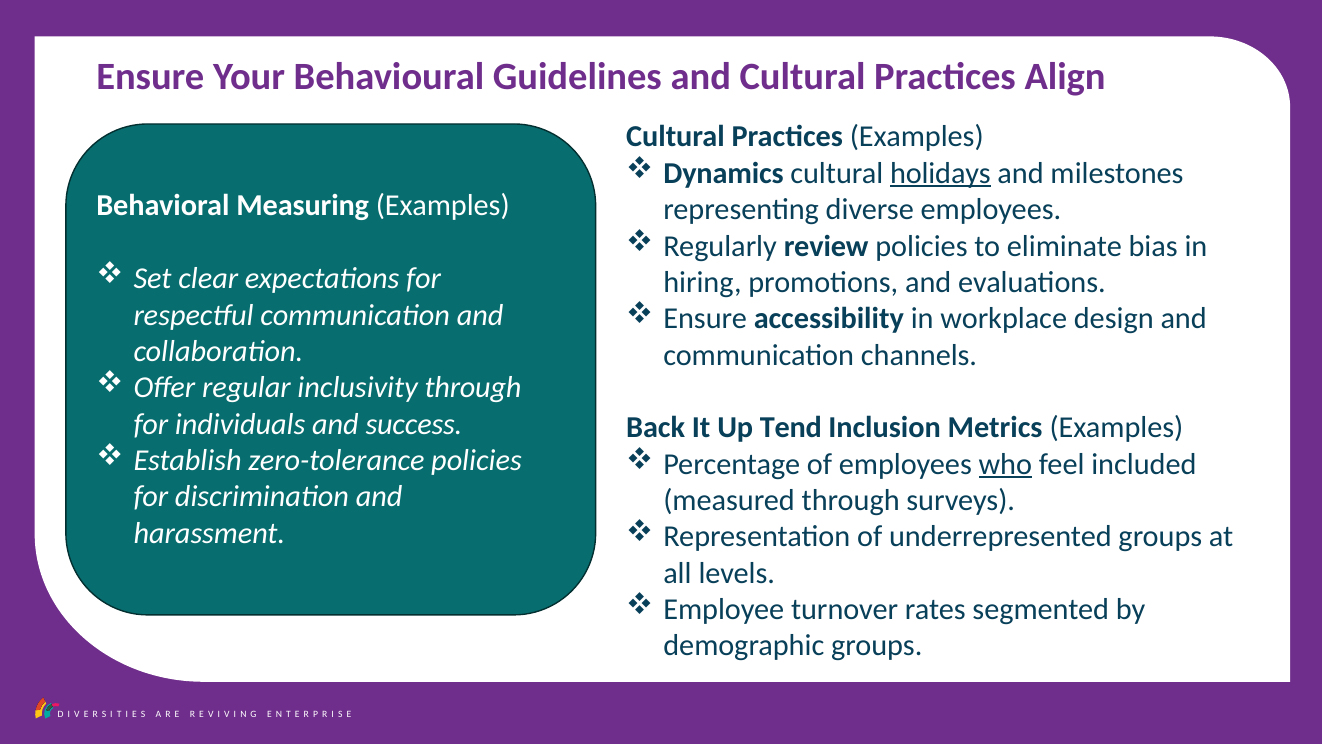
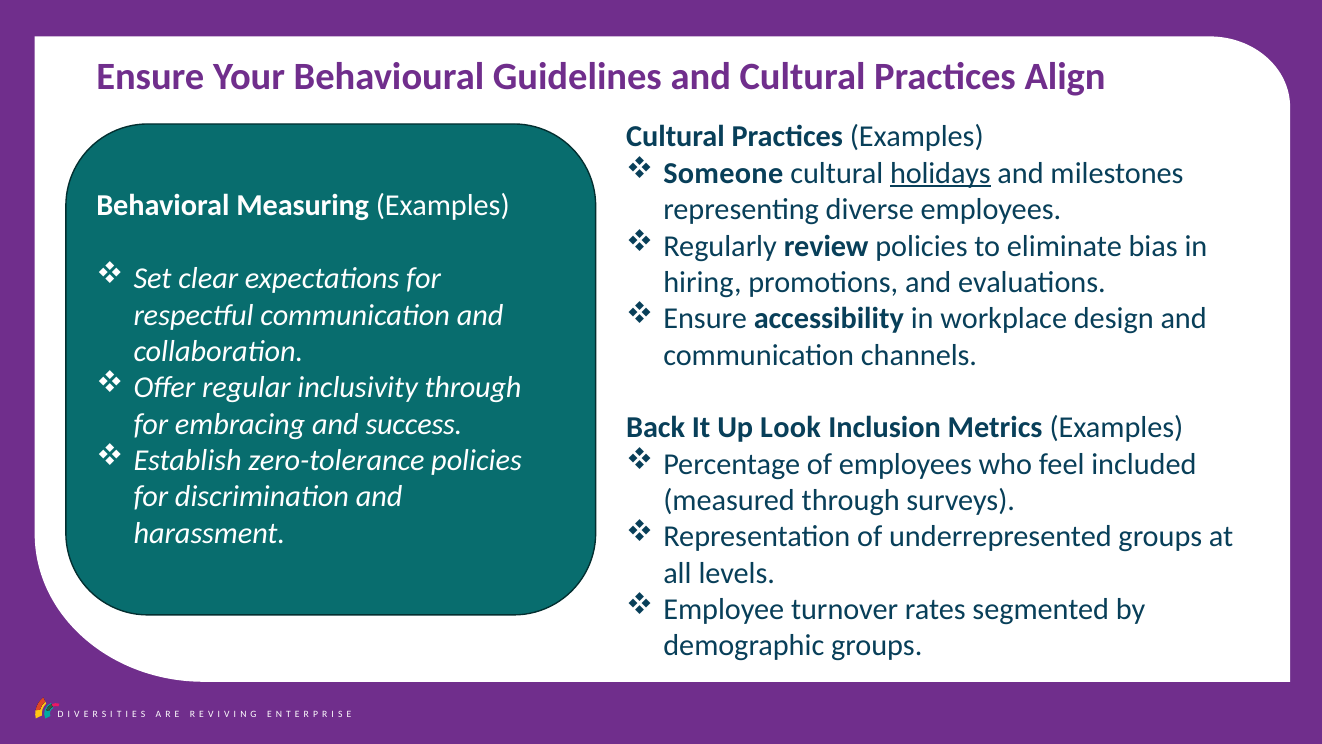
Dynamics: Dynamics -> Someone
individuals: individuals -> embracing
Tend: Tend -> Look
who underline: present -> none
